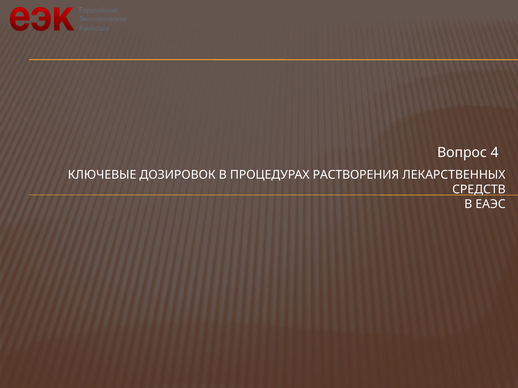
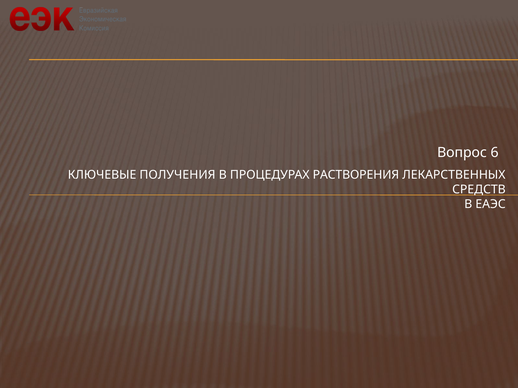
4: 4 -> 6
ДОЗИРОВОК: ДОЗИРОВОК -> ПОЛУЧЕНИЯ
